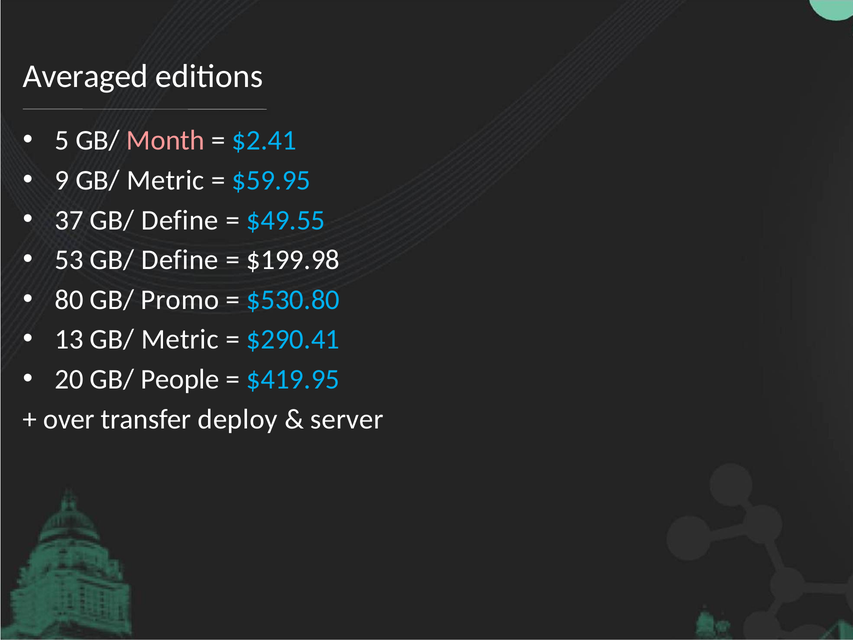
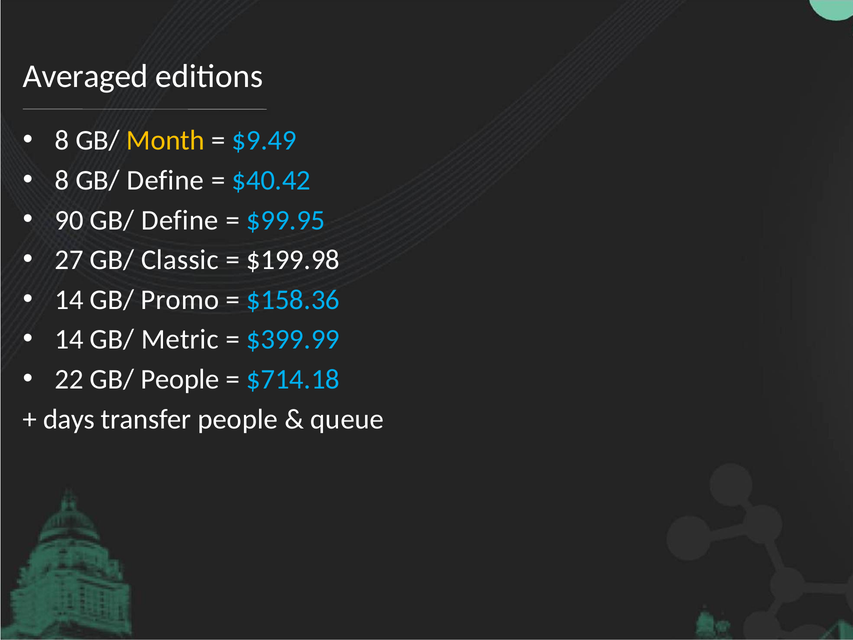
5 at (62, 140): 5 -> 8
Month colour: pink -> yellow
$2.41: $2.41 -> $9.49
9 at (62, 180): 9 -> 8
Metric at (165, 180): Metric -> Define
$59.95: $59.95 -> $40.42
37: 37 -> 90
$49.55: $49.55 -> $99.95
53: 53 -> 27
Define at (180, 260): Define -> Classic
80 at (69, 300): 80 -> 14
$530.80: $530.80 -> $158.36
13 at (69, 339): 13 -> 14
$290.41: $290.41 -> $399.99
20: 20 -> 22
$419.95: $419.95 -> $714.18
over: over -> days
transfer deploy: deploy -> people
server: server -> queue
